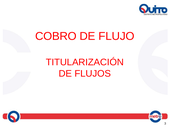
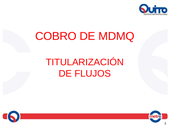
FLUJO: FLUJO -> MDMQ
